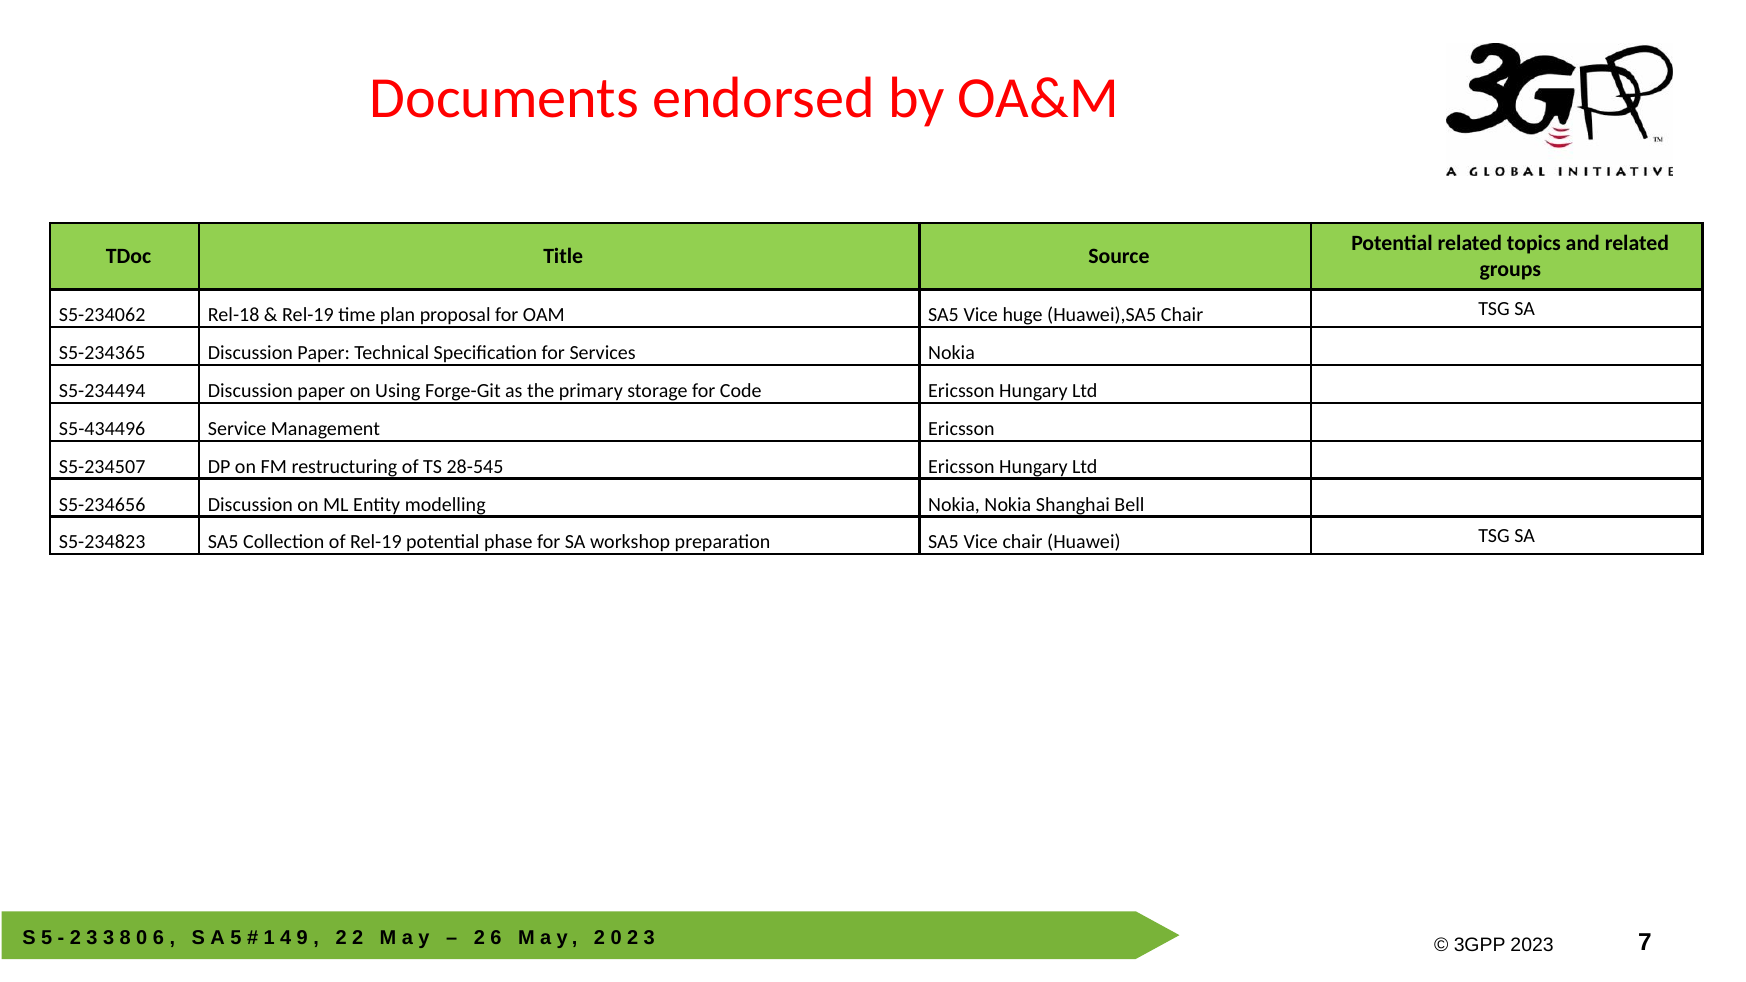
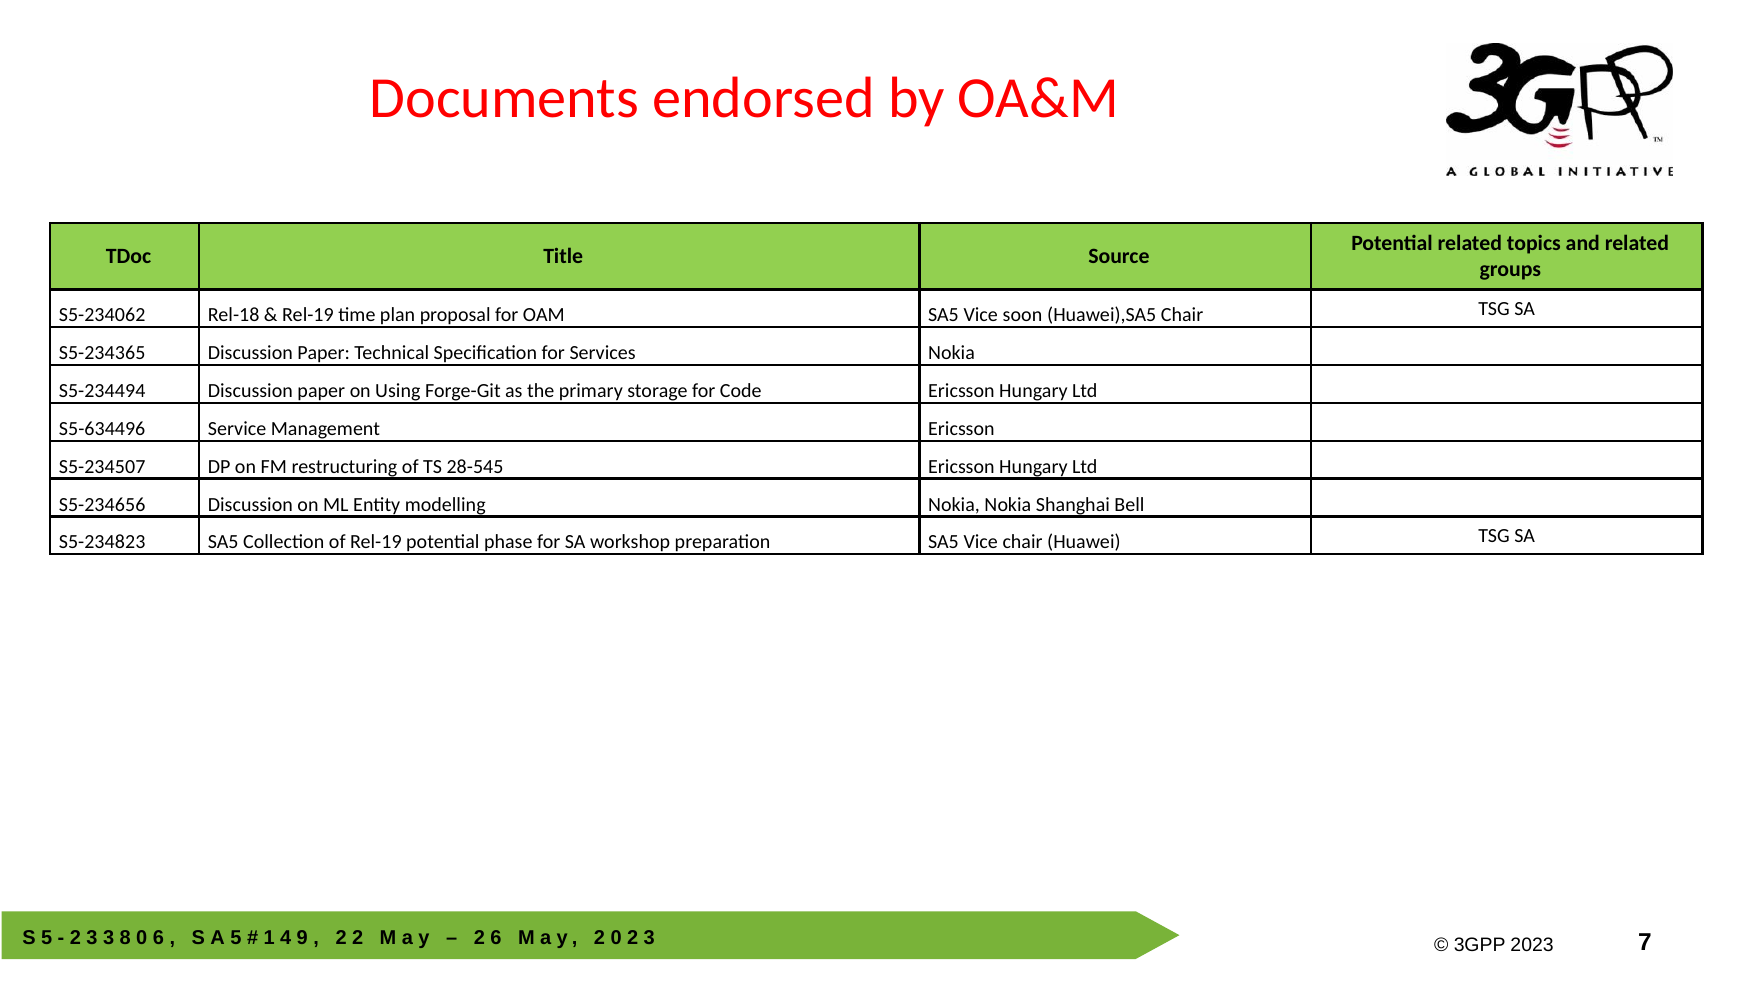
huge: huge -> soon
S5-434496: S5-434496 -> S5-634496
